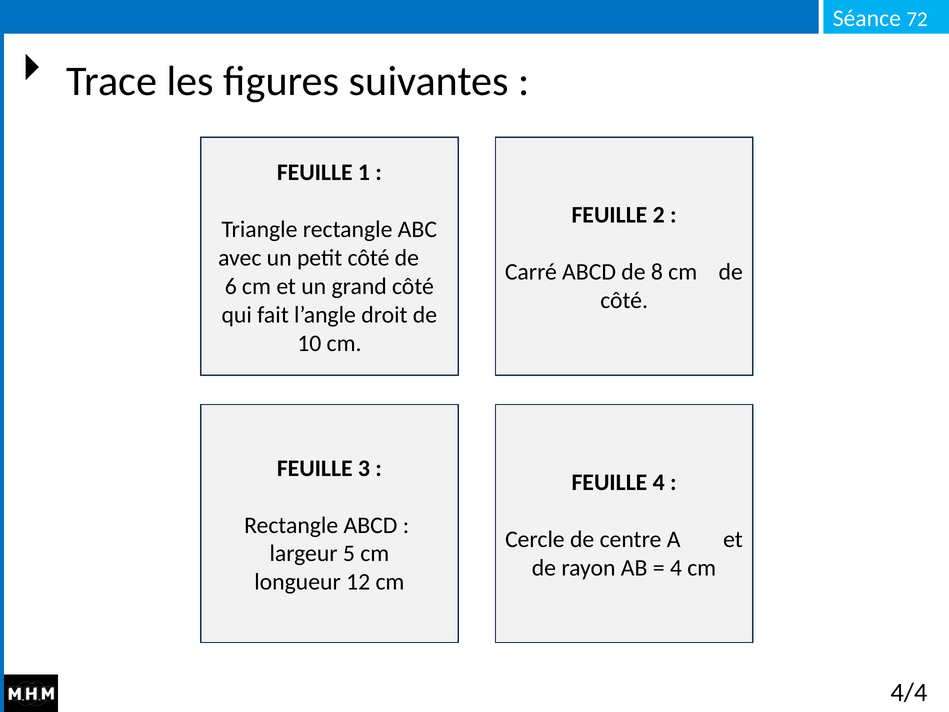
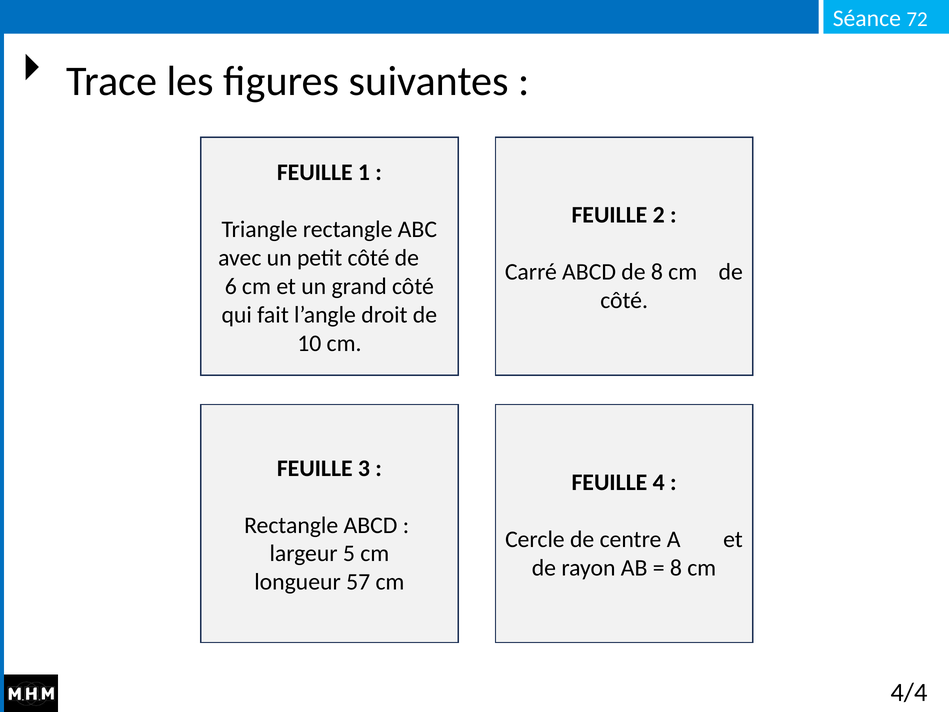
4 at (676, 568): 4 -> 8
12: 12 -> 57
